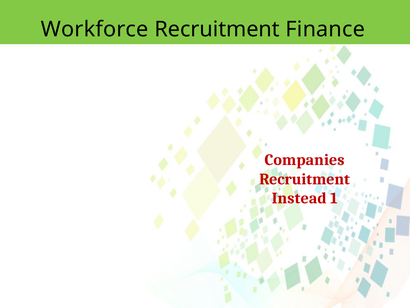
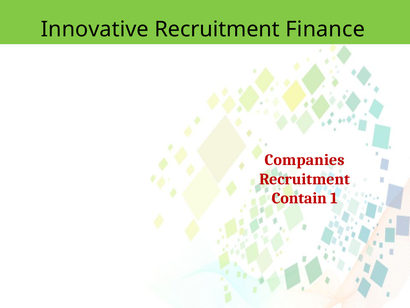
Workforce: Workforce -> Innovative
Instead: Instead -> Contain
